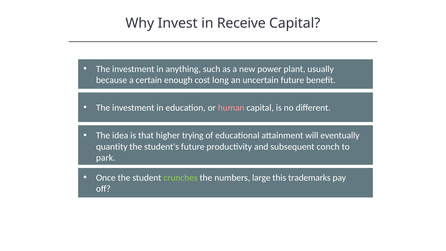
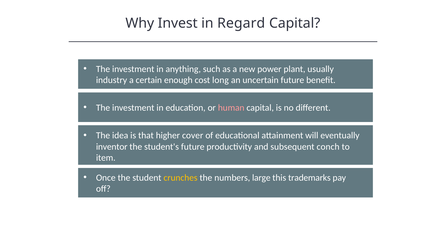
Receive: Receive -> Regard
because: because -> industry
trying: trying -> cover
quantity: quantity -> inventor
park: park -> item
crunches colour: light green -> yellow
